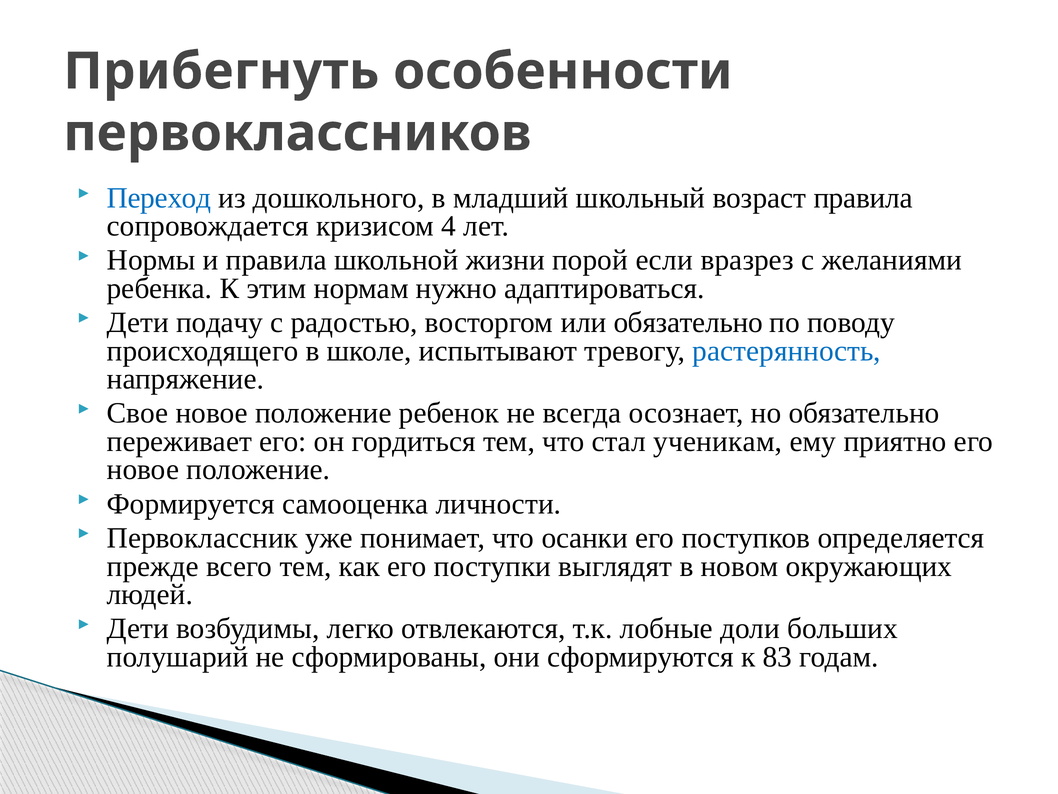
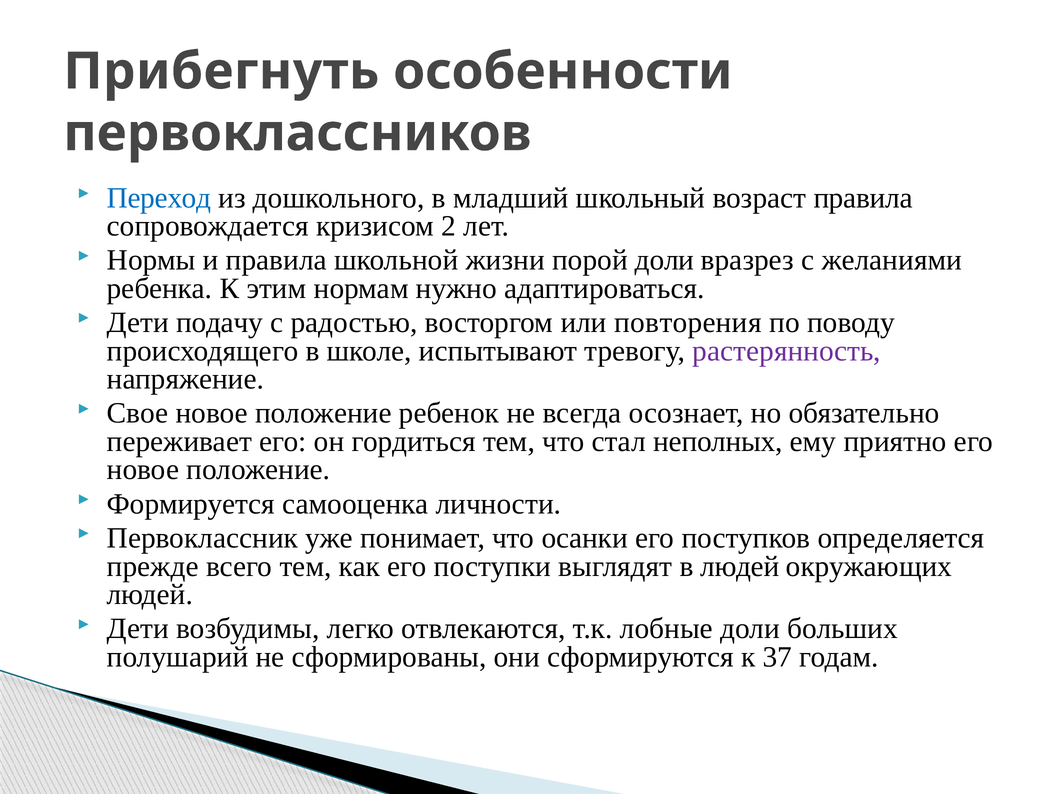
4: 4 -> 2
порой если: если -> доли
или обязательно: обязательно -> повторения
растерянность colour: blue -> purple
ученикам: ученикам -> неполных
в новом: новом -> людей
83: 83 -> 37
